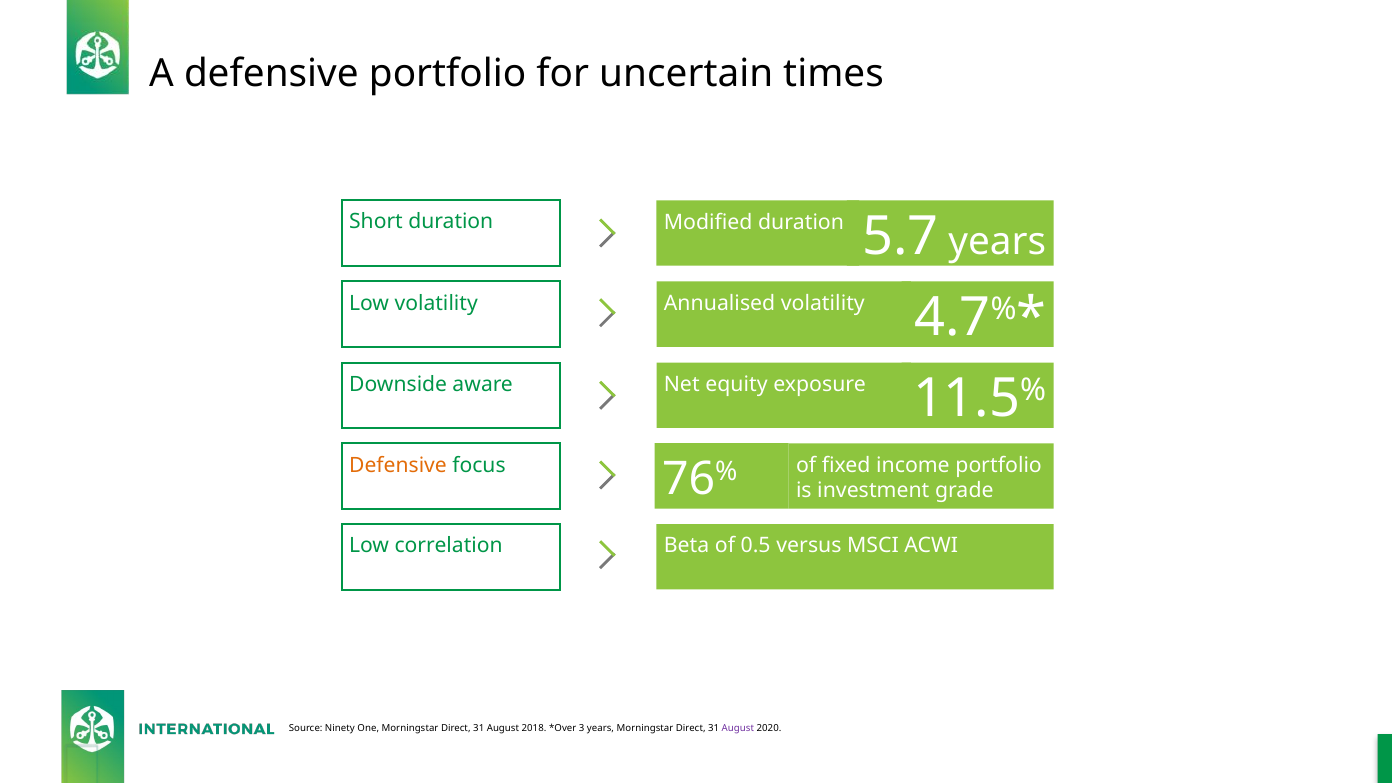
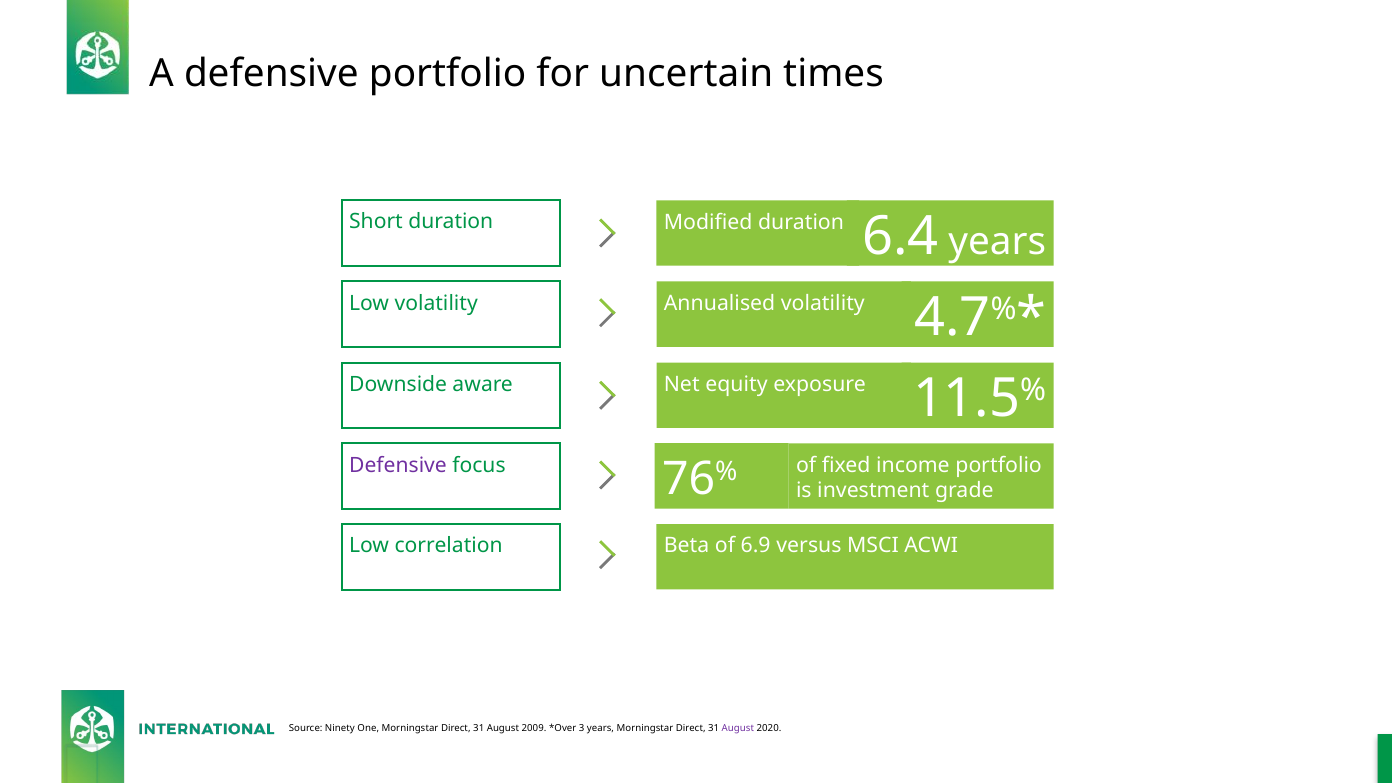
5.7: 5.7 -> 6.4
Defensive at (398, 465) colour: orange -> purple
0.5: 0.5 -> 6.9
2018: 2018 -> 2009
